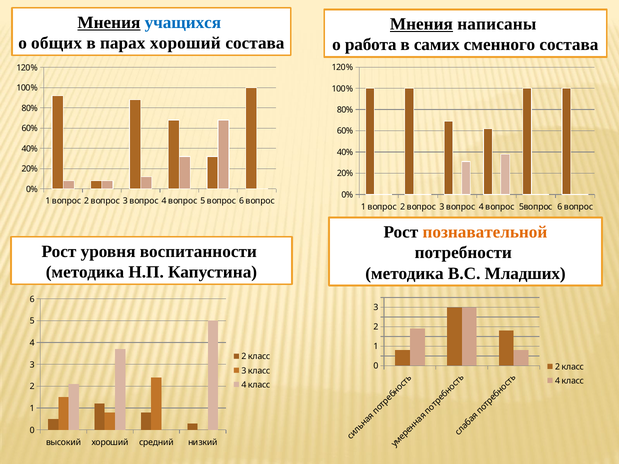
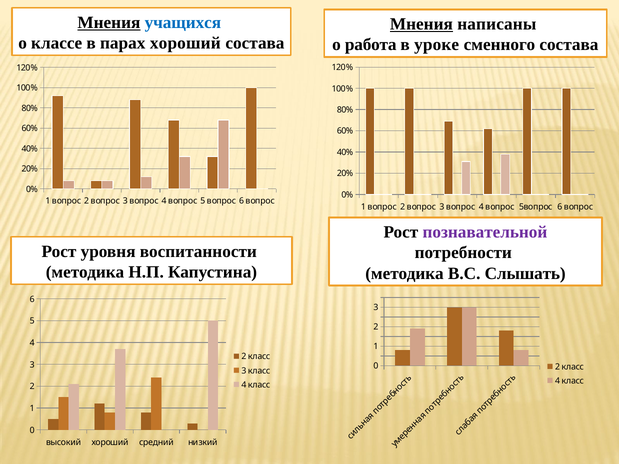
общих: общих -> классе
самих: самих -> уроке
познавательной colour: orange -> purple
Младших: Младших -> Слышать
